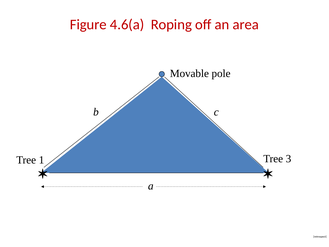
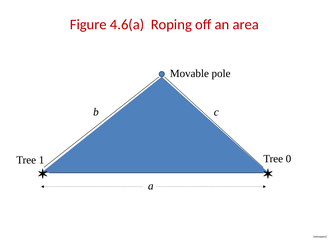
3: 3 -> 0
